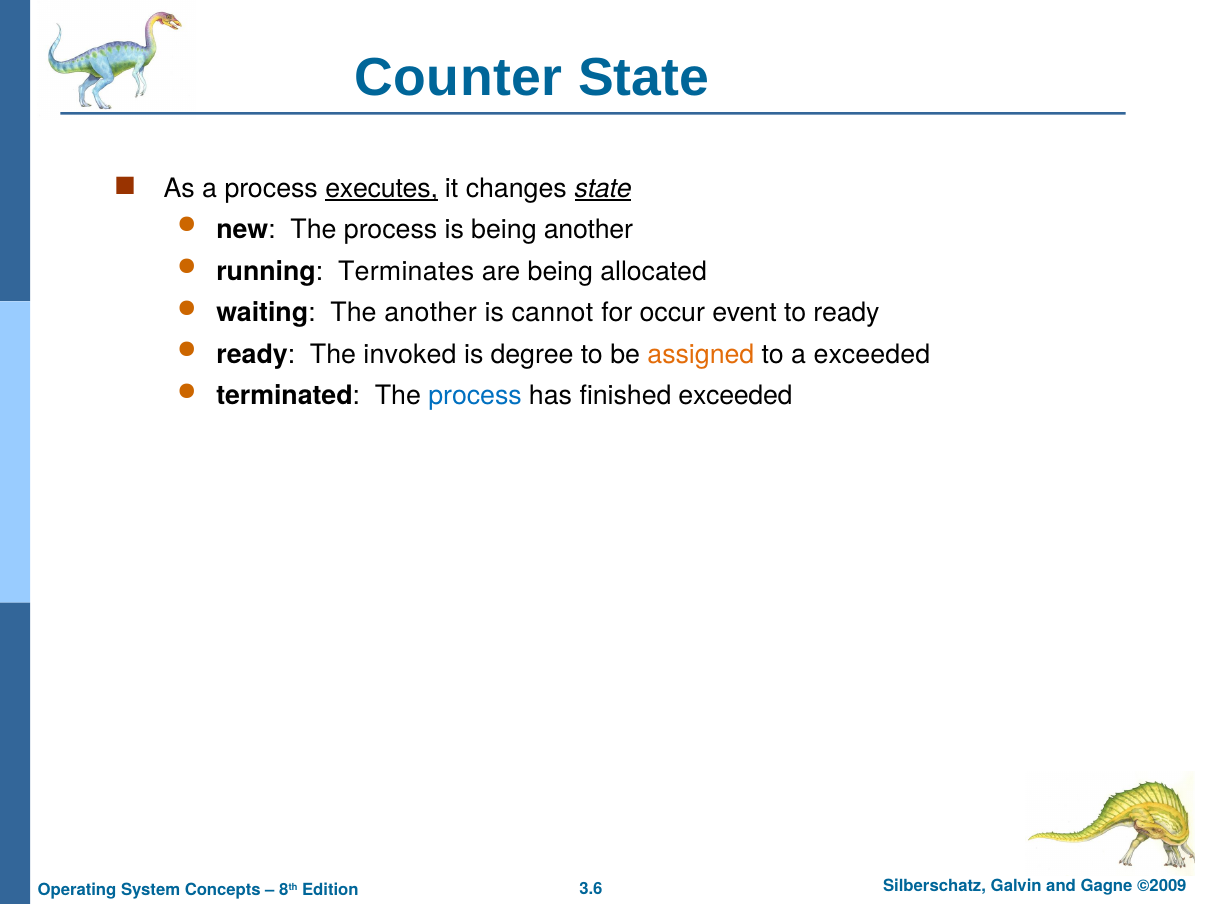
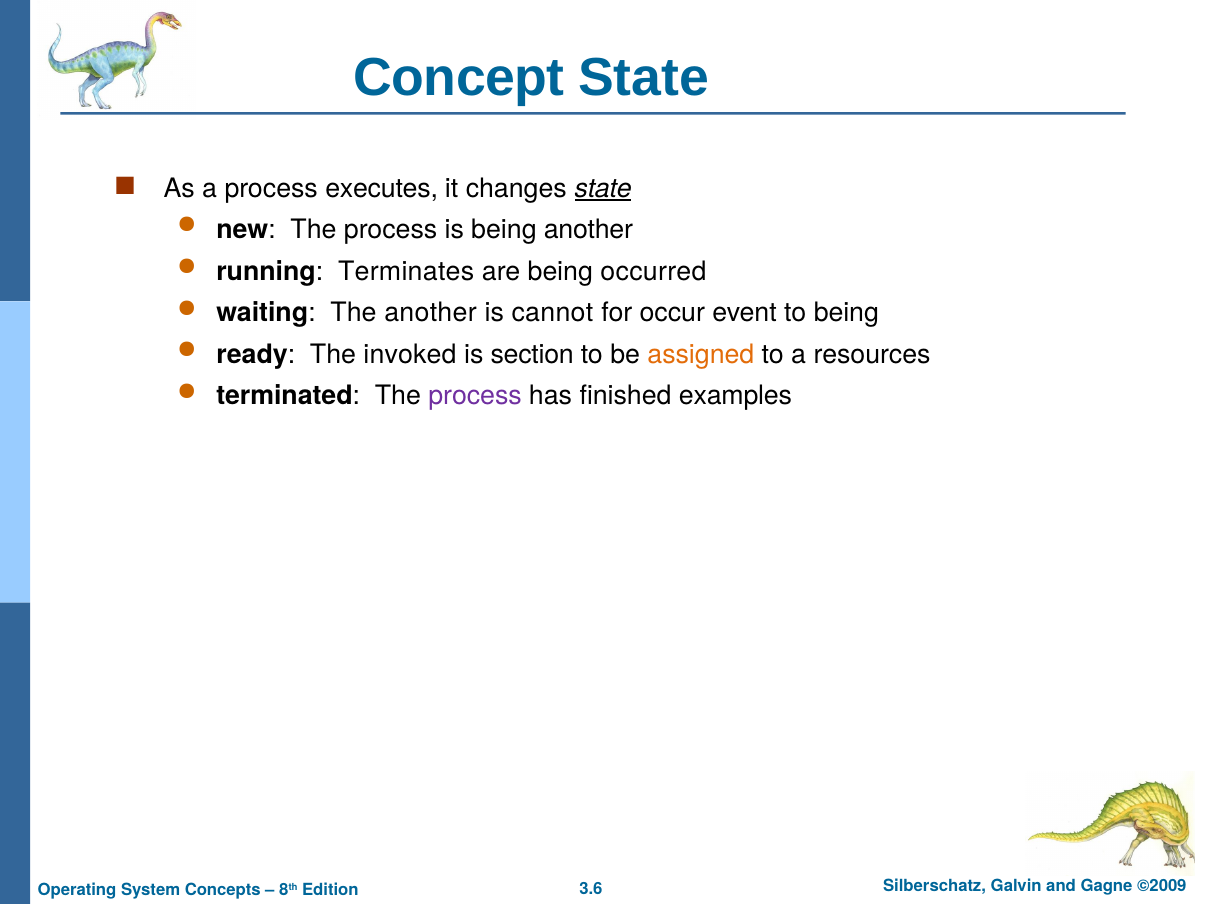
Counter: Counter -> Concept
executes underline: present -> none
allocated: allocated -> occurred
to ready: ready -> being
degree: degree -> section
a exceeded: exceeded -> resources
process at (475, 396) colour: blue -> purple
finished exceeded: exceeded -> examples
